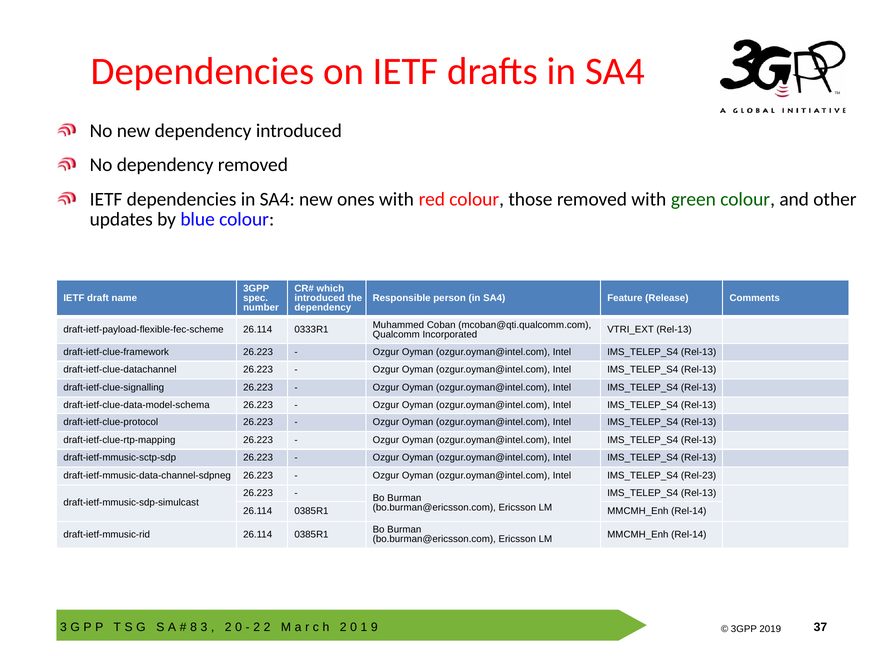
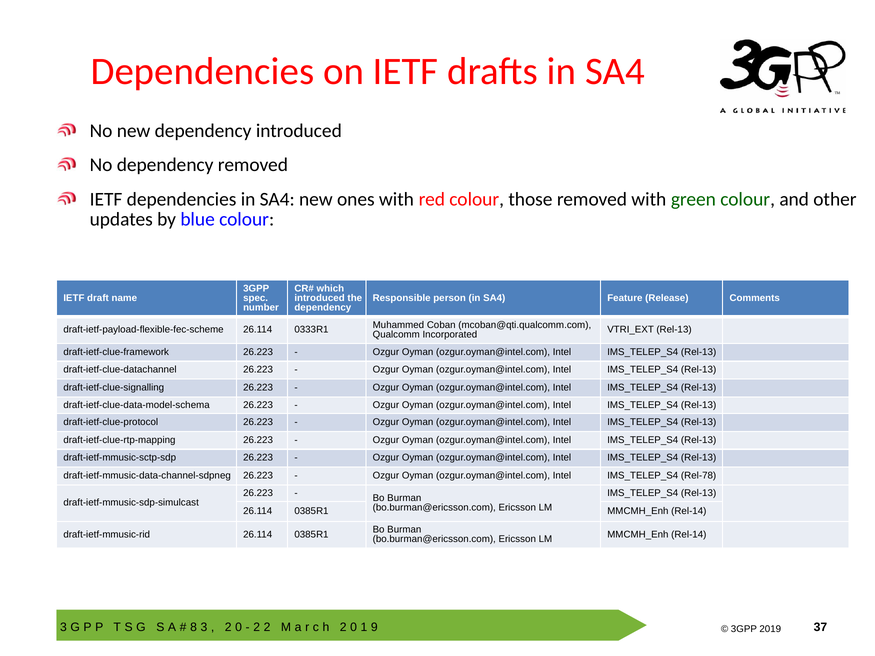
Rel-23: Rel-23 -> Rel-78
